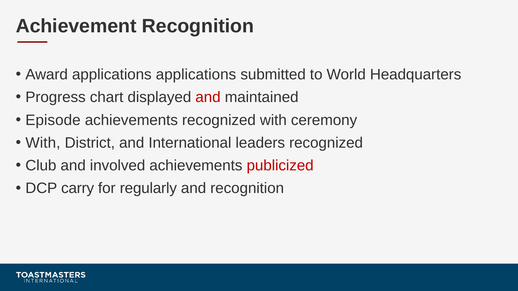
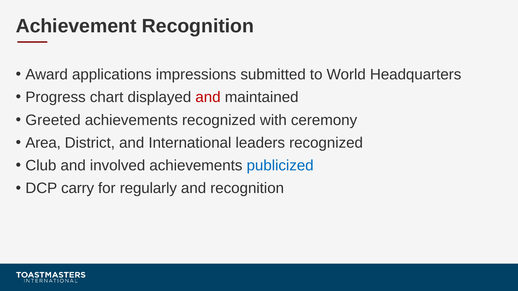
applications applications: applications -> impressions
Episode: Episode -> Greeted
With at (43, 143): With -> Area
publicized colour: red -> blue
